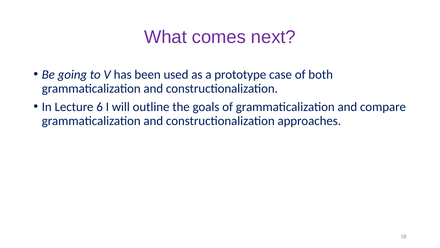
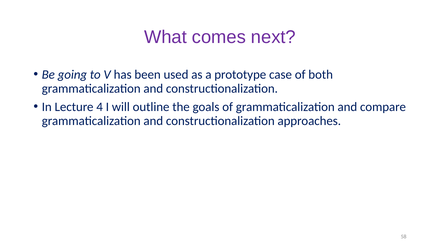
6: 6 -> 4
